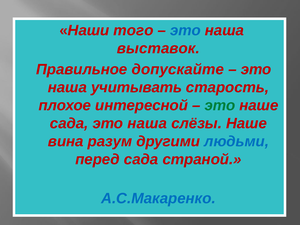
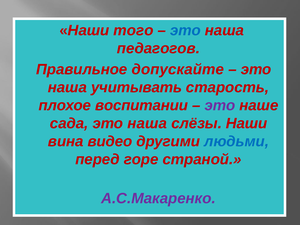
выставок: выставок -> педагогов
интересной: интересной -> воспитании
это at (220, 105) colour: green -> purple
слёзы Наше: Наше -> Наши
разум: разум -> видео
перед сада: сада -> горе
А.С.Макаренко colour: blue -> purple
